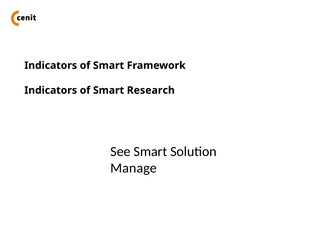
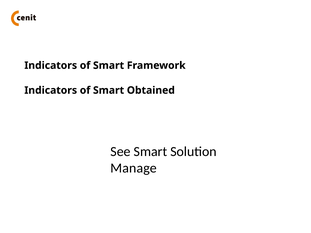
Research: Research -> Obtained
